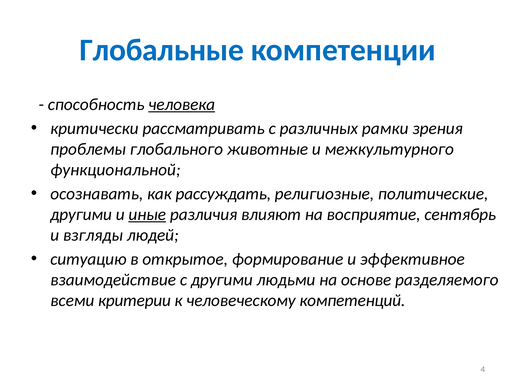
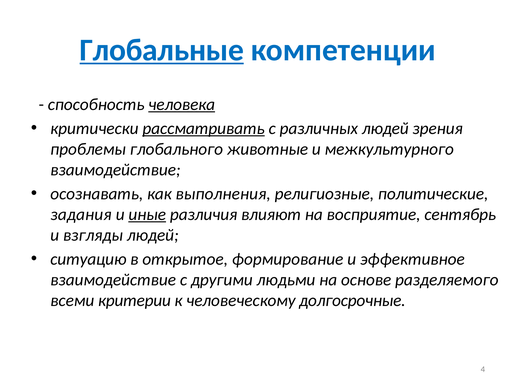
Глобальные underline: none -> present
рассматривать underline: none -> present
различных рамки: рамки -> людей
функциональной at (115, 170): функциональной -> взаимодействие
рассуждать: рассуждать -> выполнения
другими at (81, 214): другими -> задания
компетенций: компетенций -> долгосрочные
